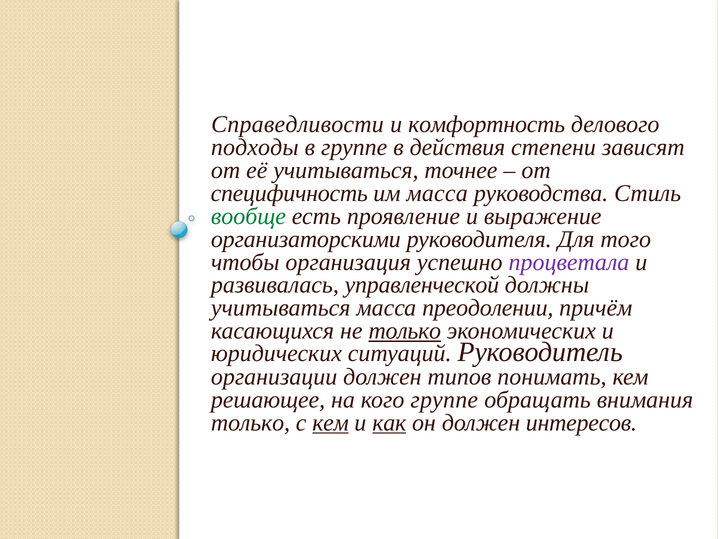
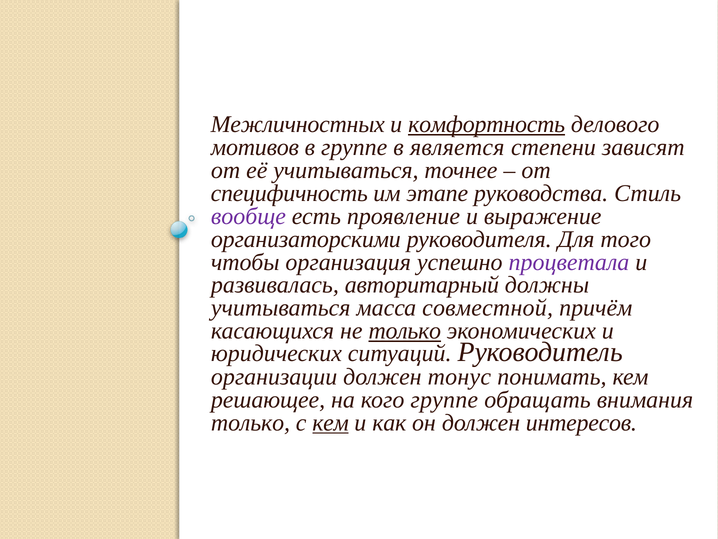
Справедливости: Справедливости -> Межличностных
комфортность underline: none -> present
подходы: подходы -> мотивов
действия: действия -> является
им масса: масса -> этапе
вообще colour: green -> purple
управленческой: управленческой -> авторитарный
преодолении: преодолении -> совместной
типов: типов -> тонус
как underline: present -> none
